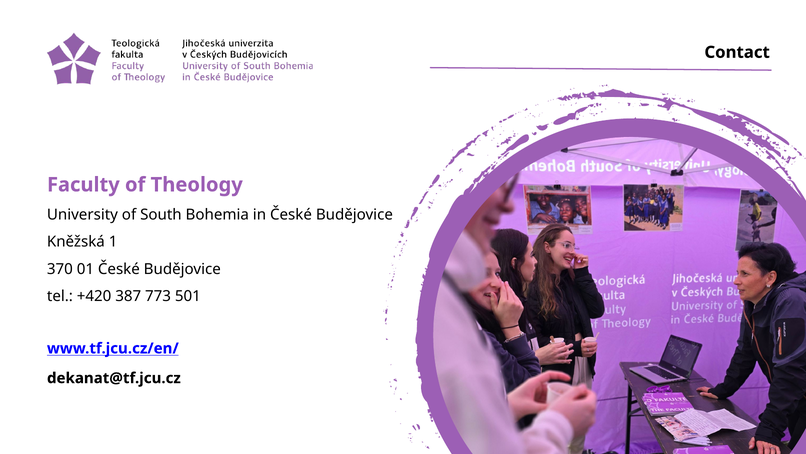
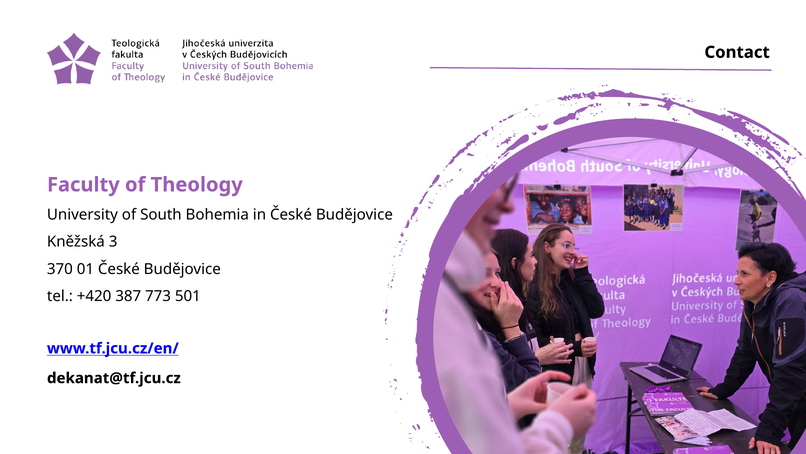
1: 1 -> 3
